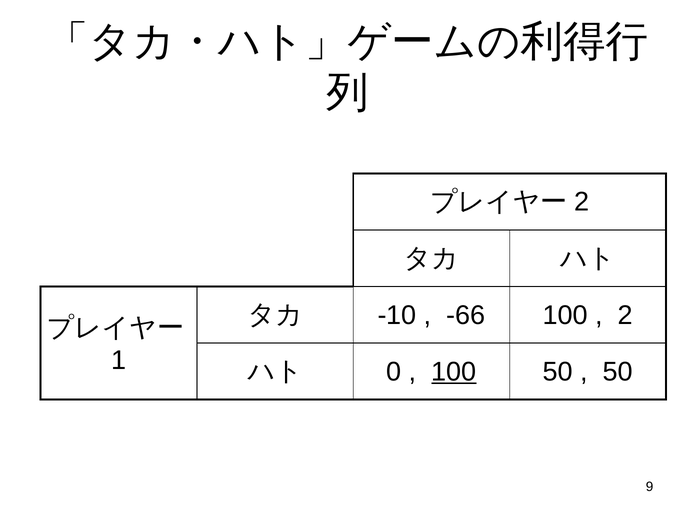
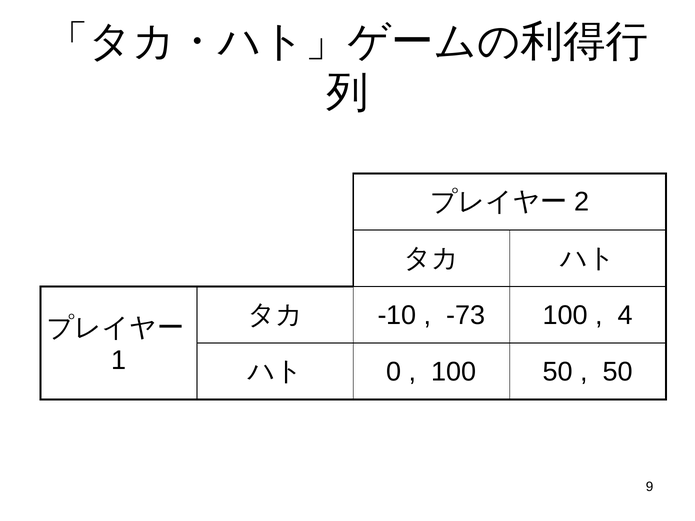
-66: -66 -> -73
2 at (625, 315): 2 -> 4
100 at (454, 372) underline: present -> none
